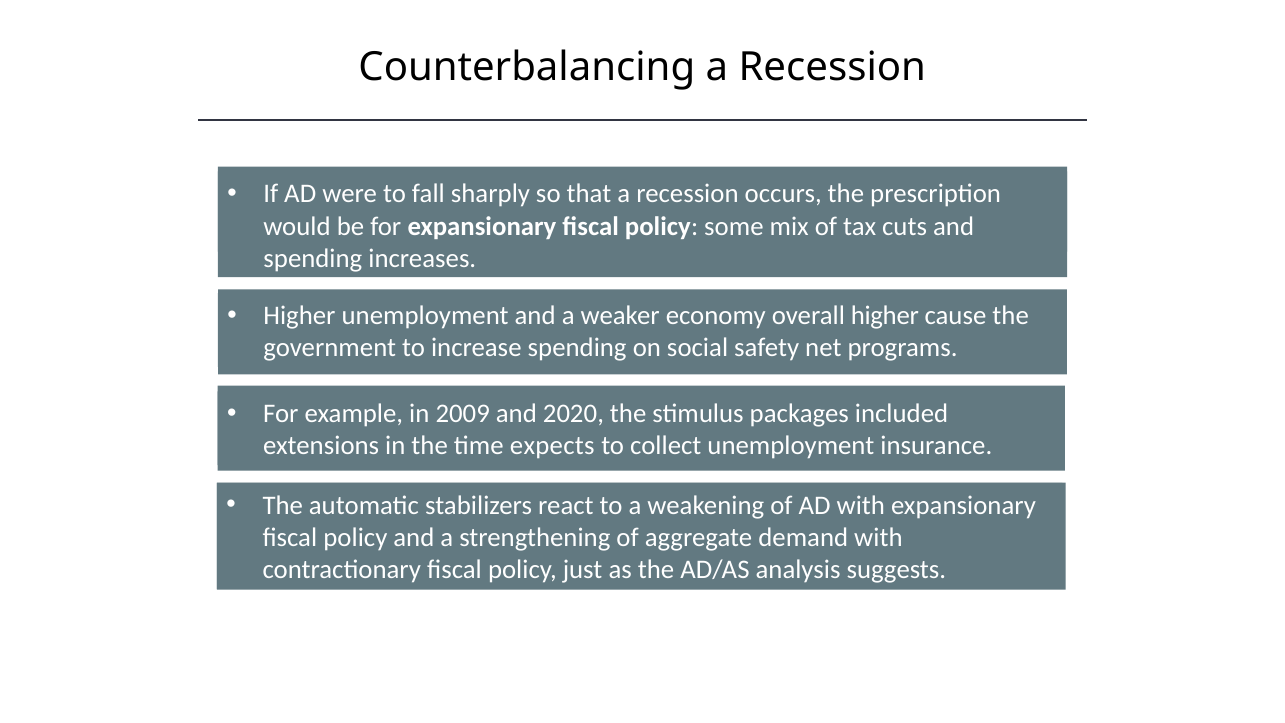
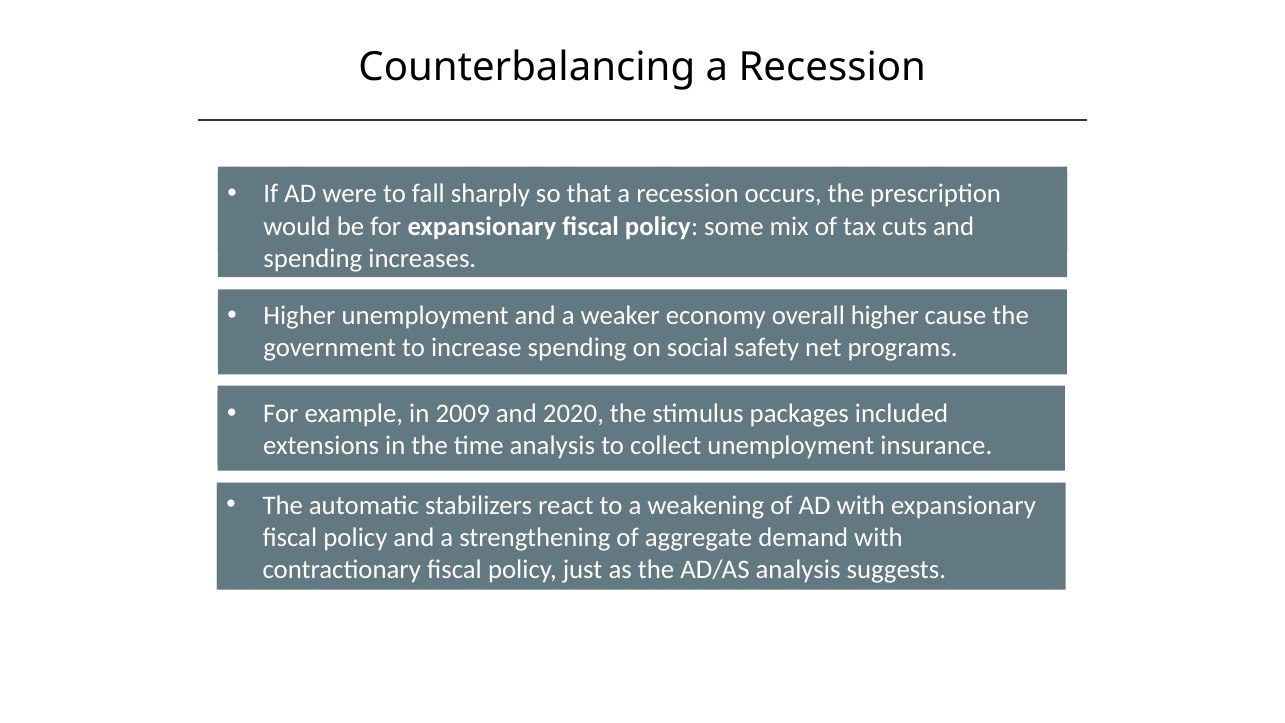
time expects: expects -> analysis
